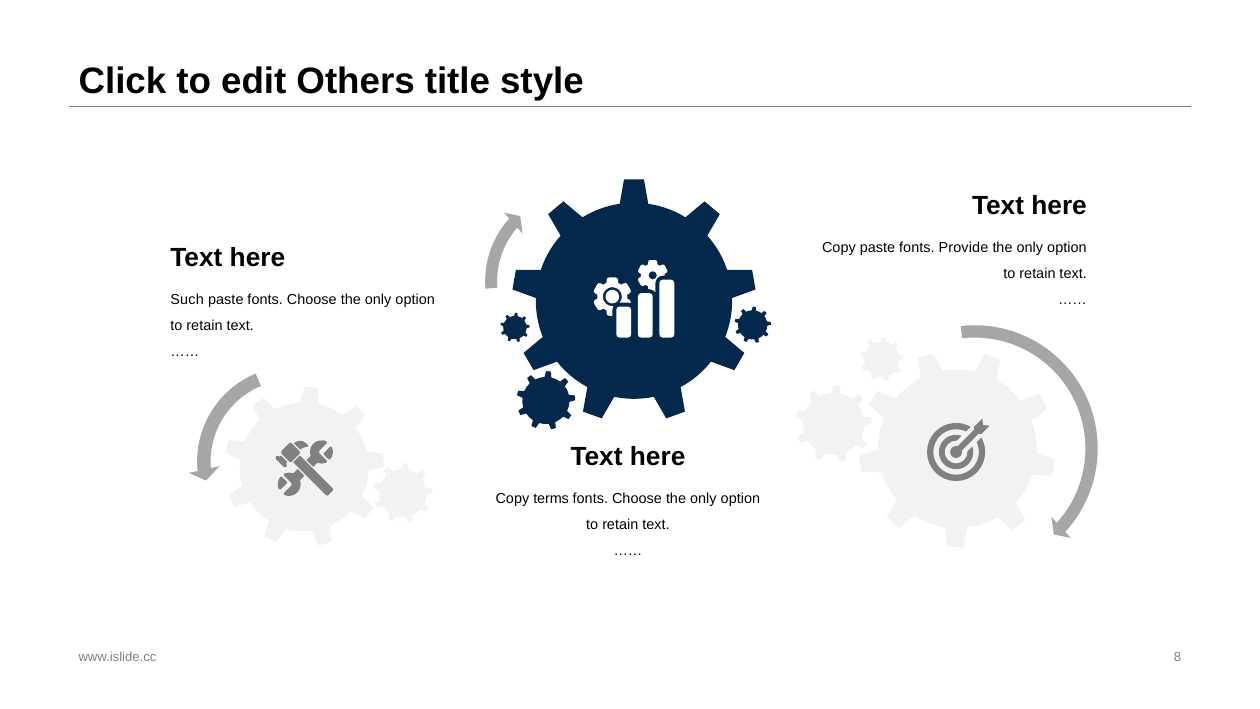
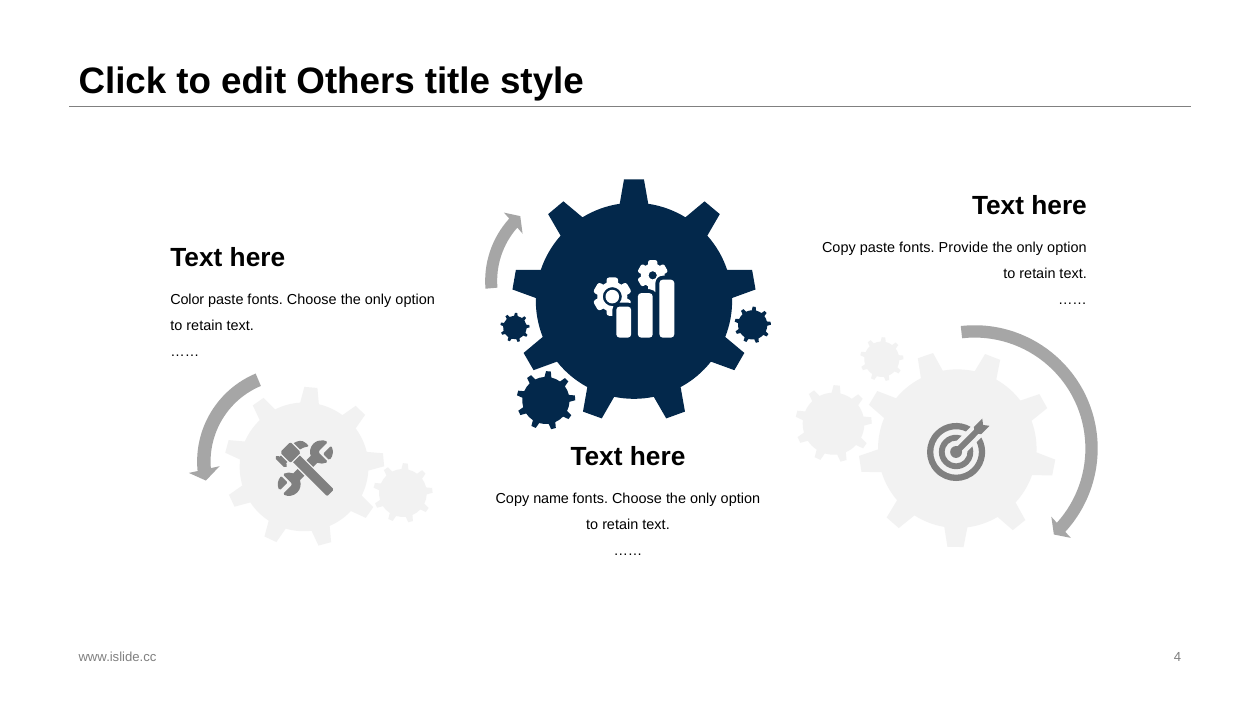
Such: Such -> Color
terms: terms -> name
8: 8 -> 4
